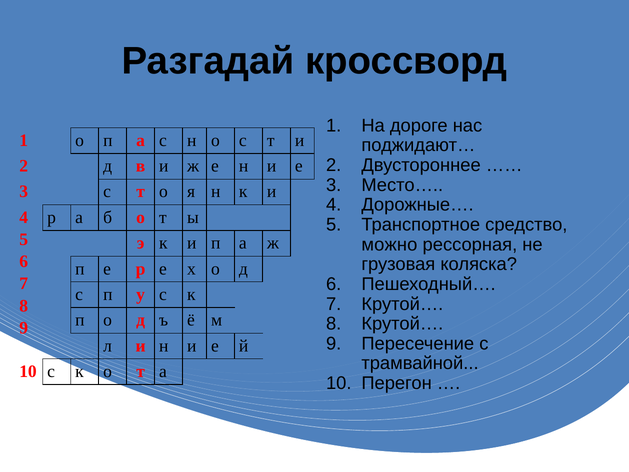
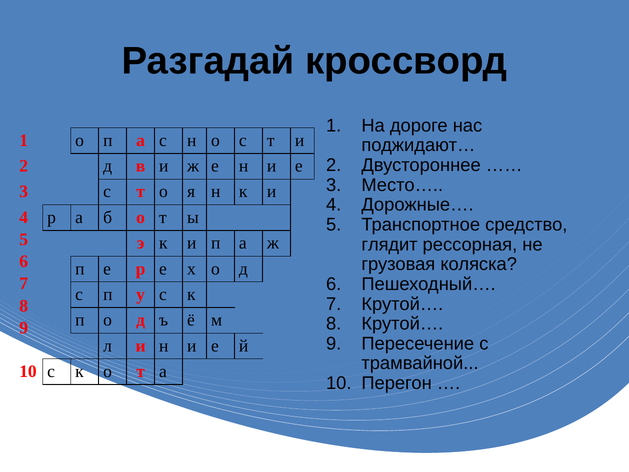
можно: можно -> глядит
